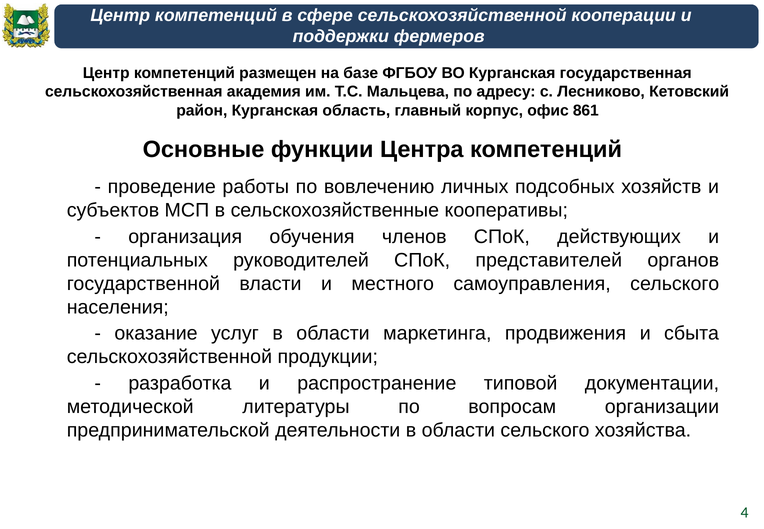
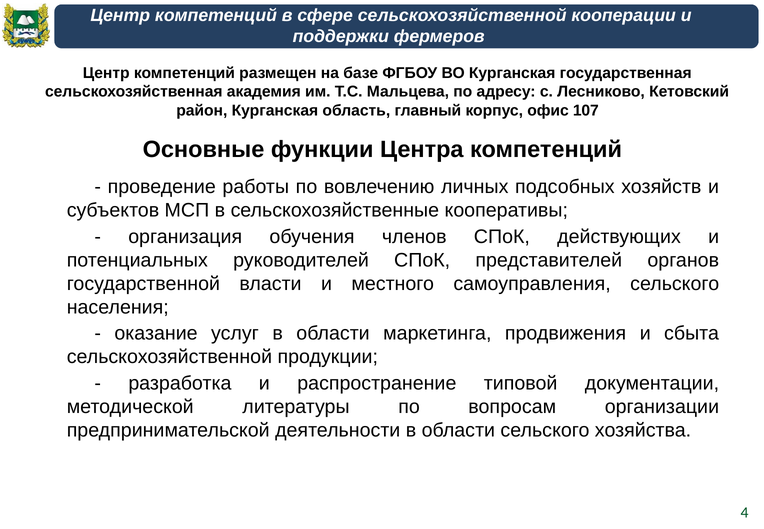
861: 861 -> 107
